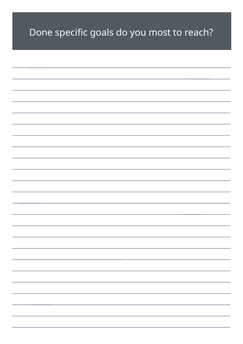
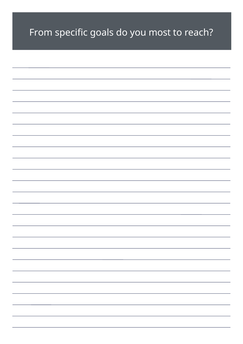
Done: Done -> From
